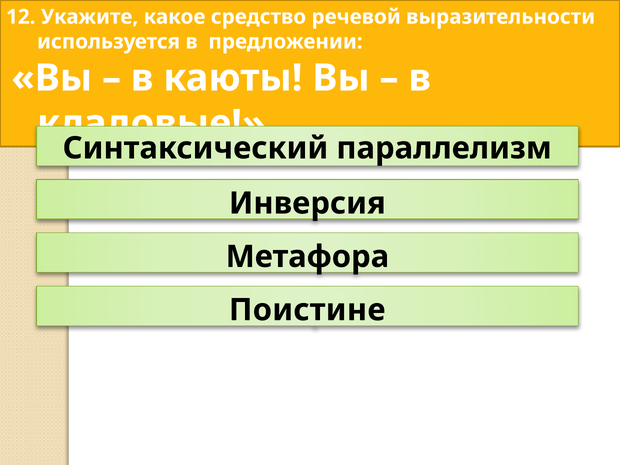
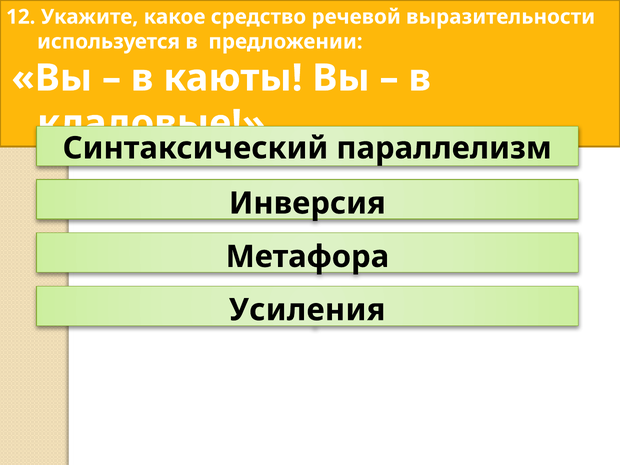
Поистине: Поистине -> Усиления
